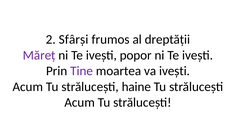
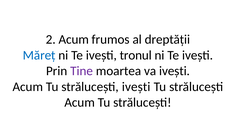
2 Sfârși: Sfârși -> Acum
Măreț colour: purple -> blue
popor: popor -> tronul
strălucești haine: haine -> ivești
